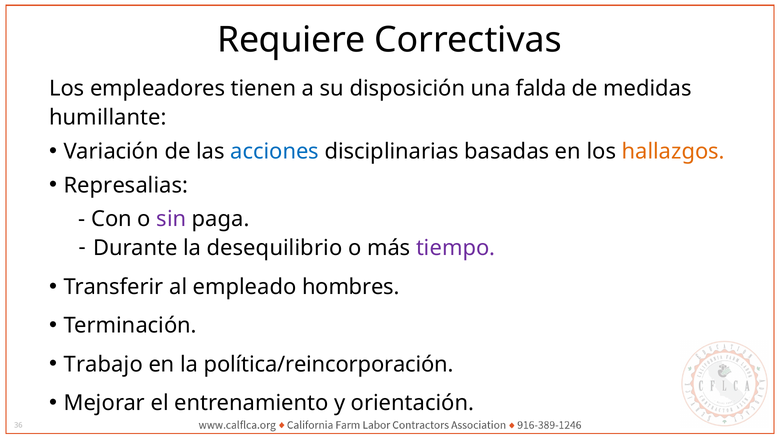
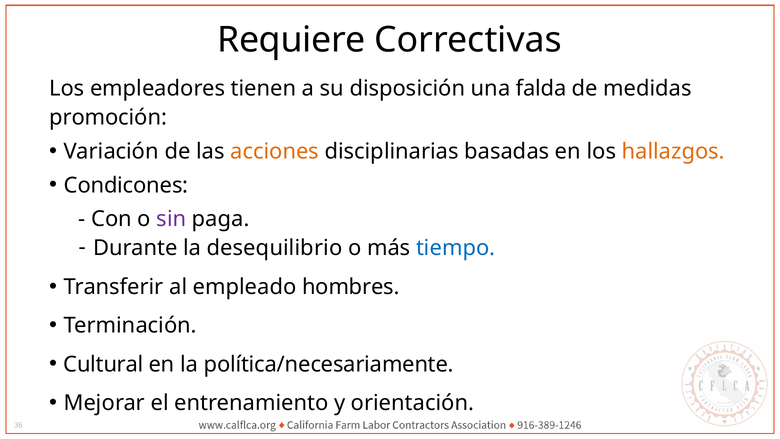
humillante: humillante -> promoción
acciones colour: blue -> orange
Represalias: Represalias -> Condicones
tiempo colour: purple -> blue
Trabajo: Trabajo -> Cultural
política/reincorporación: política/reincorporación -> política/necesariamente
